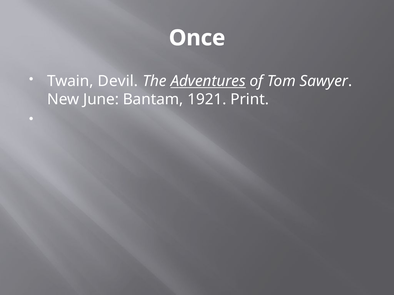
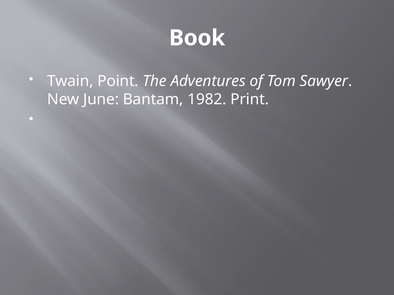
Once: Once -> Book
Devil: Devil -> Point
Adventures underline: present -> none
1921: 1921 -> 1982
